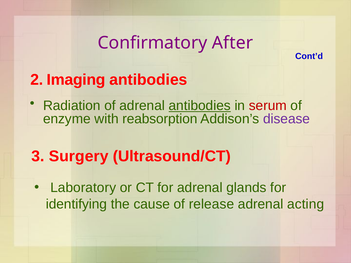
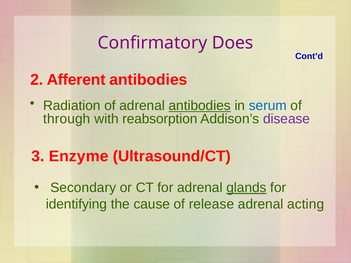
After: After -> Does
Imaging: Imaging -> Afferent
serum colour: red -> blue
enzyme: enzyme -> through
Surgery: Surgery -> Enzyme
Laboratory: Laboratory -> Secondary
glands underline: none -> present
